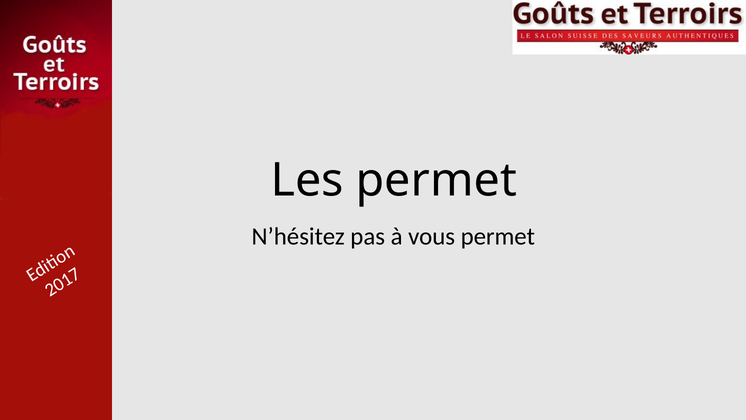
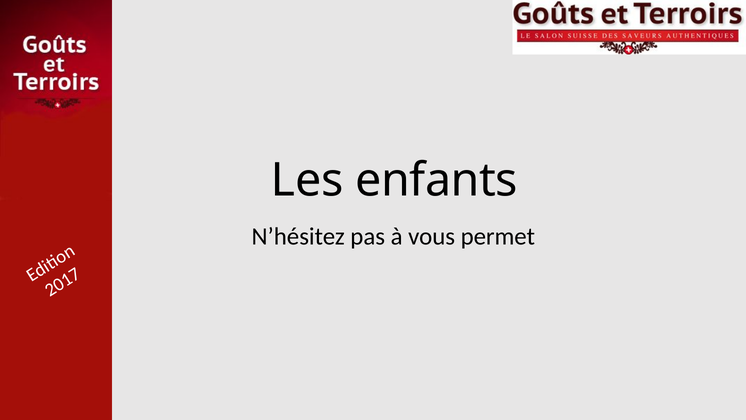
Les permet: permet -> enfants
